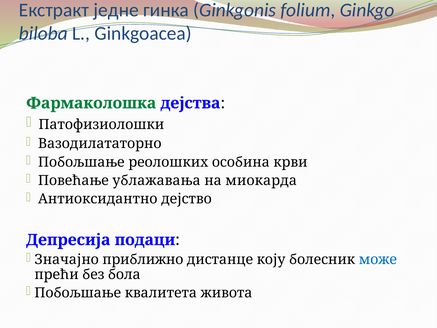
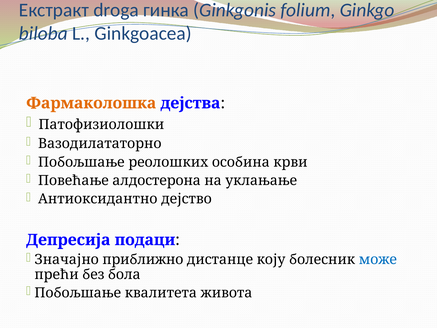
једне: једне -> droga
Фармаколошка colour: green -> orange
ублажавања: ублажавања -> алдостерона
миокарда: миокарда -> уклањање
